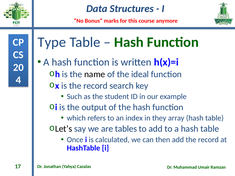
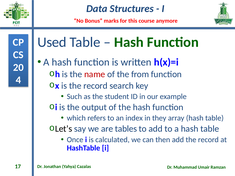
Type: Type -> Used
name colour: black -> red
ideal: ideal -> from
